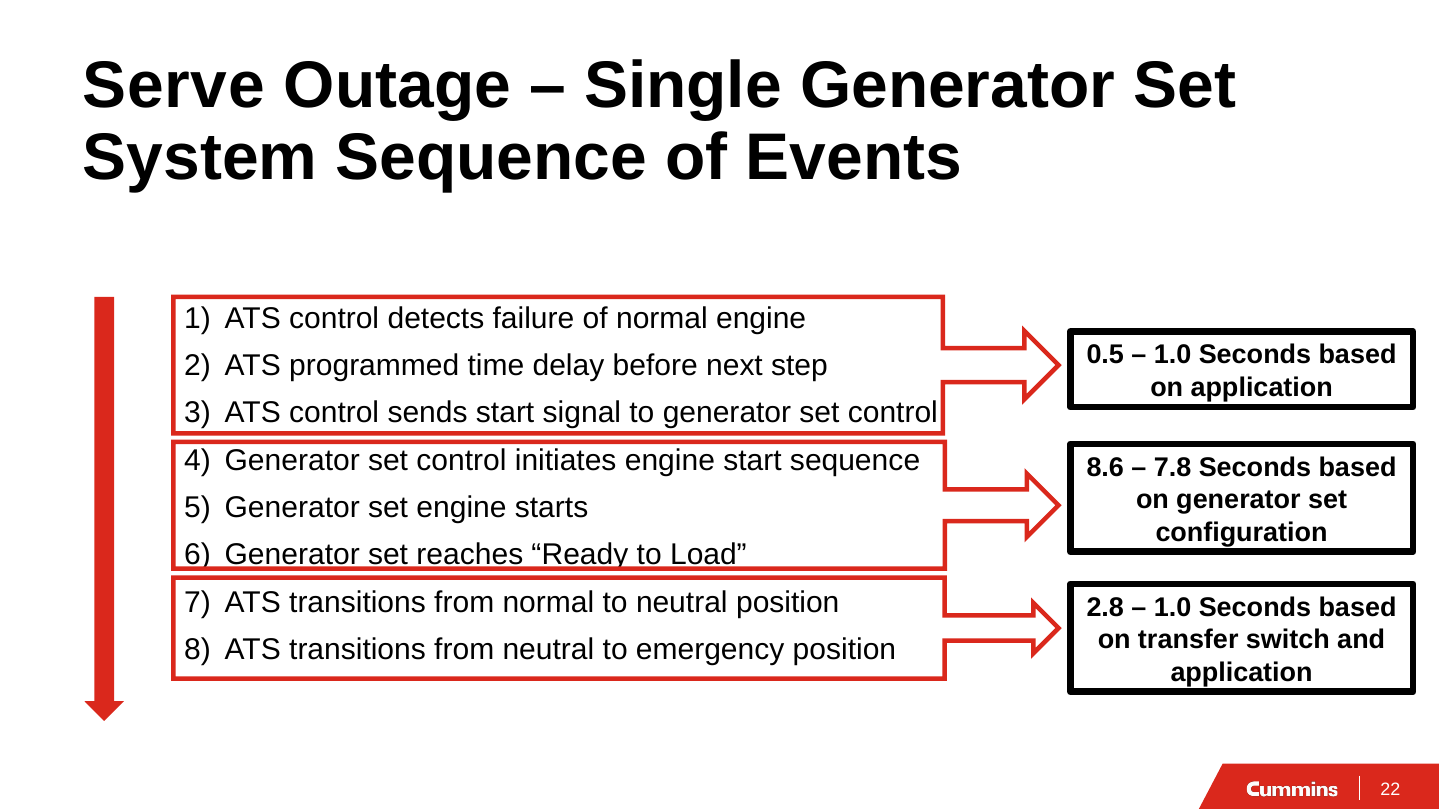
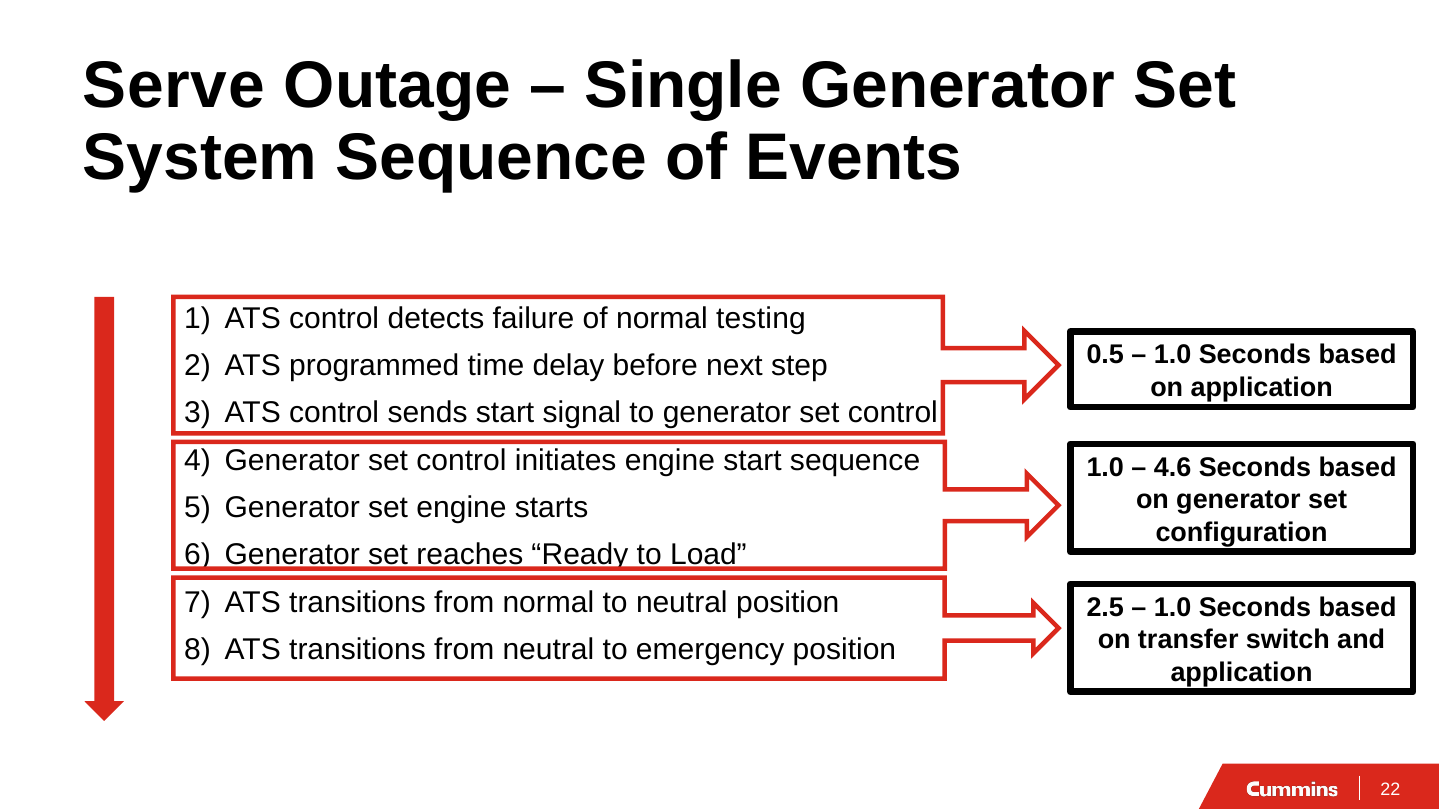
normal engine: engine -> testing
8.6 at (1105, 468): 8.6 -> 1.0
7.8: 7.8 -> 4.6
2.8: 2.8 -> 2.5
